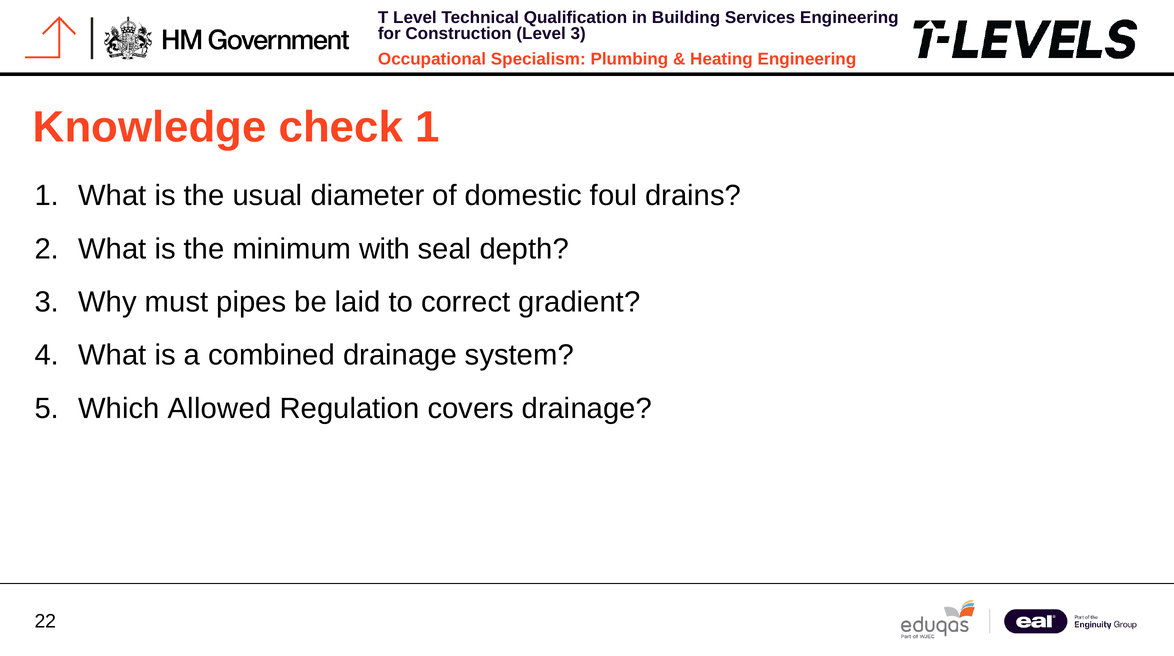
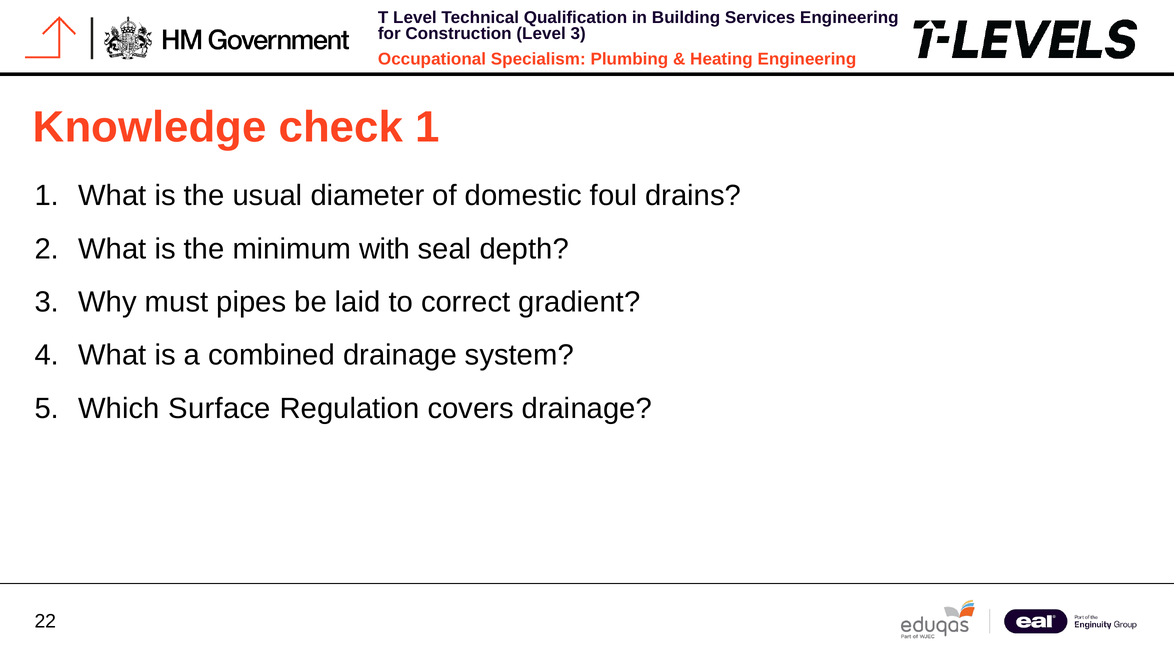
Allowed: Allowed -> Surface
